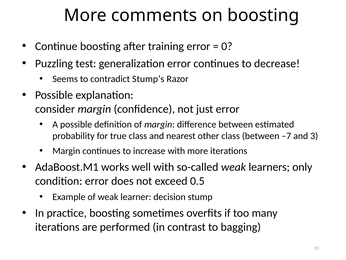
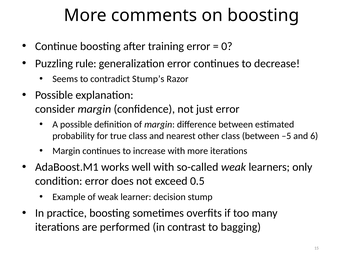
test: test -> rule
–7: –7 -> –5
3: 3 -> 6
